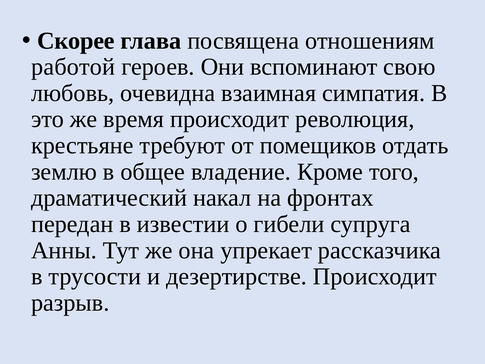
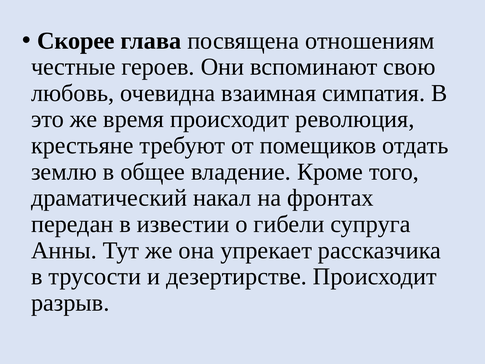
работой: работой -> честные
